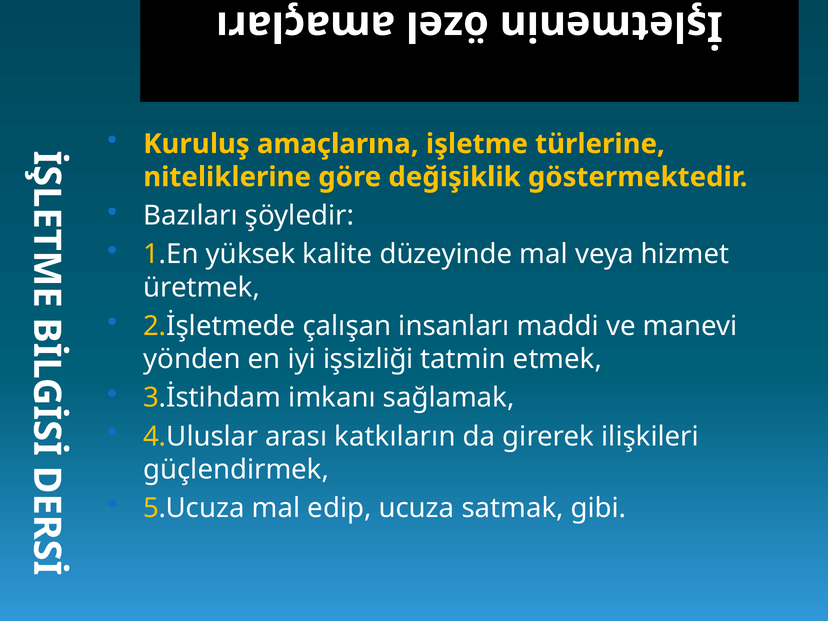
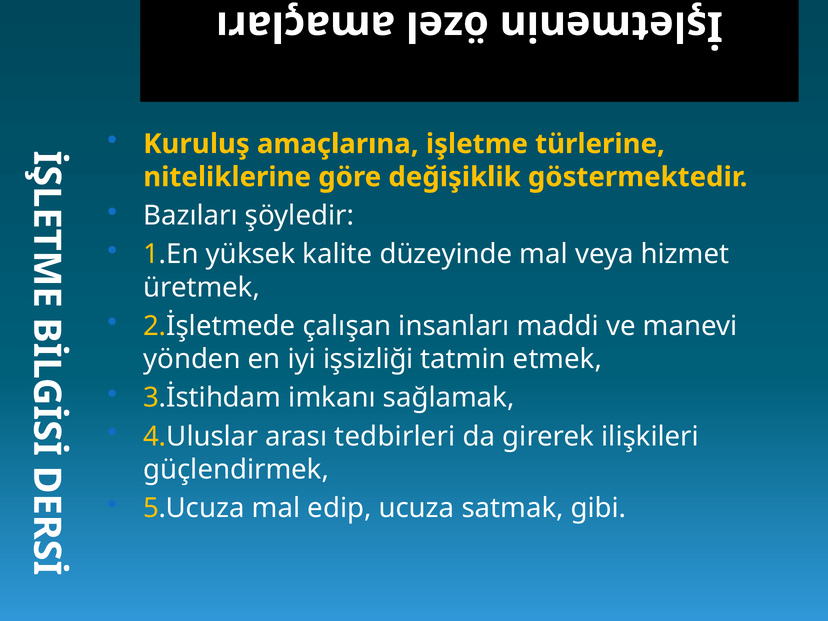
katkıların: katkıların -> tedbirleri
